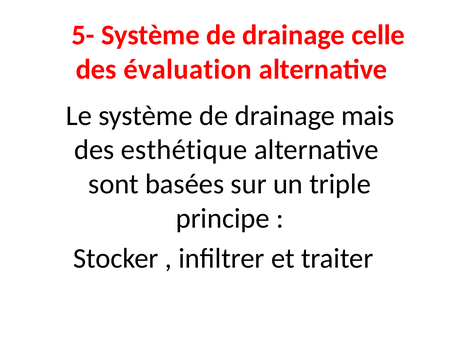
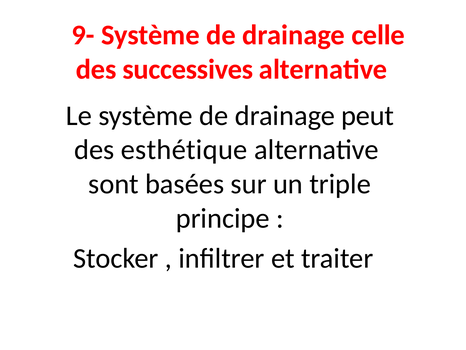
5-: 5- -> 9-
évaluation: évaluation -> successives
mais: mais -> peut
